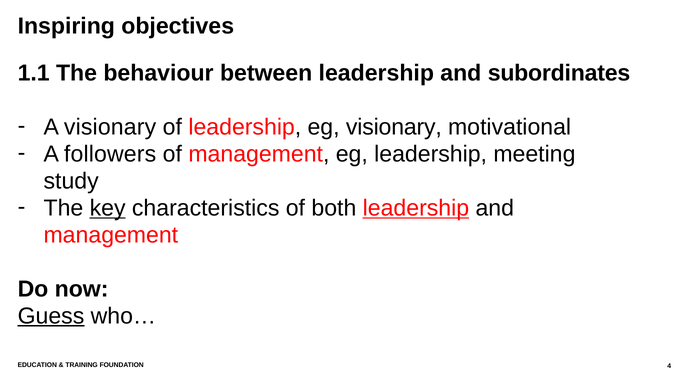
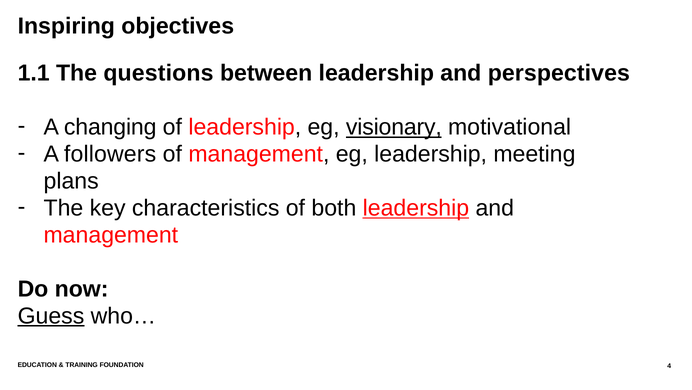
behaviour: behaviour -> questions
subordinates: subordinates -> perspectives
A visionary: visionary -> changing
visionary at (394, 127) underline: none -> present
study: study -> plans
key underline: present -> none
